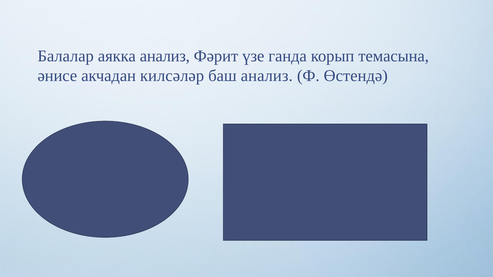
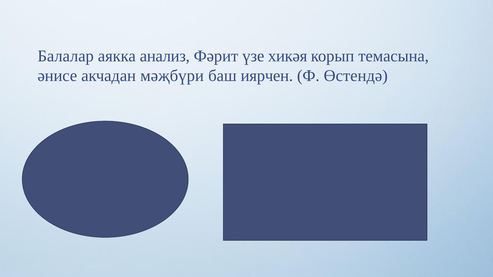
ганда: ганда -> хикәя
килсәләр: килсәләр -> мәҗбүри
баш анализ: анализ -> иярчен
